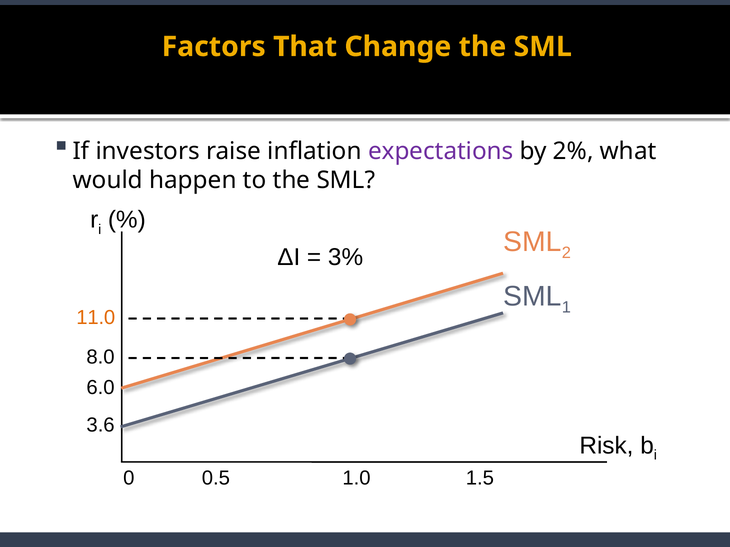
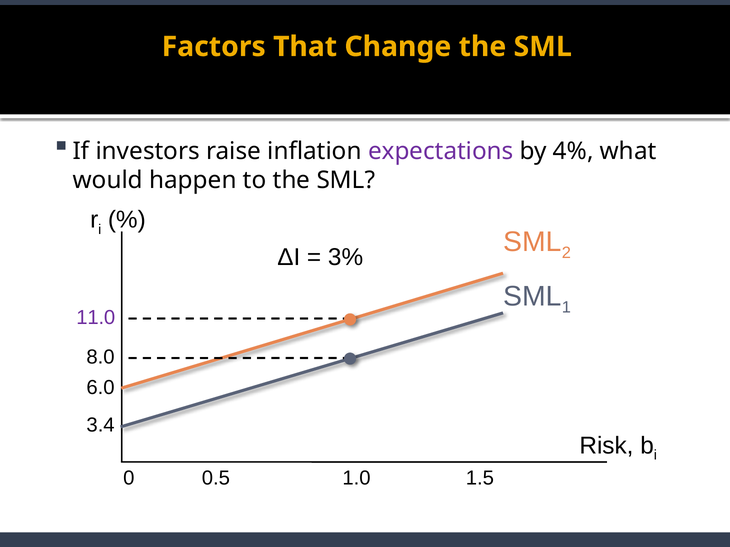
2%: 2% -> 4%
11.0 colour: orange -> purple
3.6: 3.6 -> 3.4
